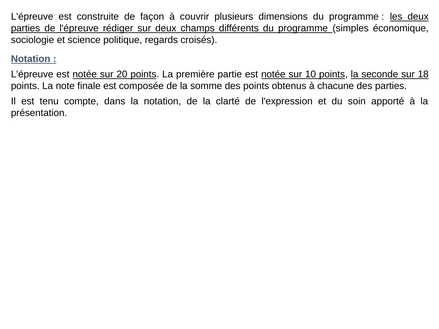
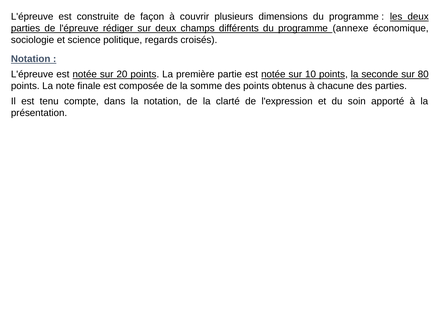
simples: simples -> annexe
18: 18 -> 80
